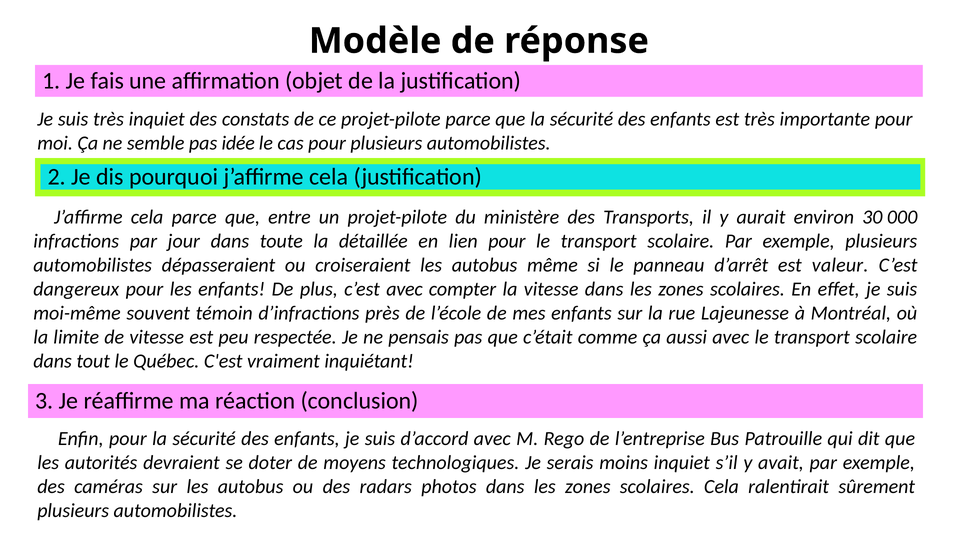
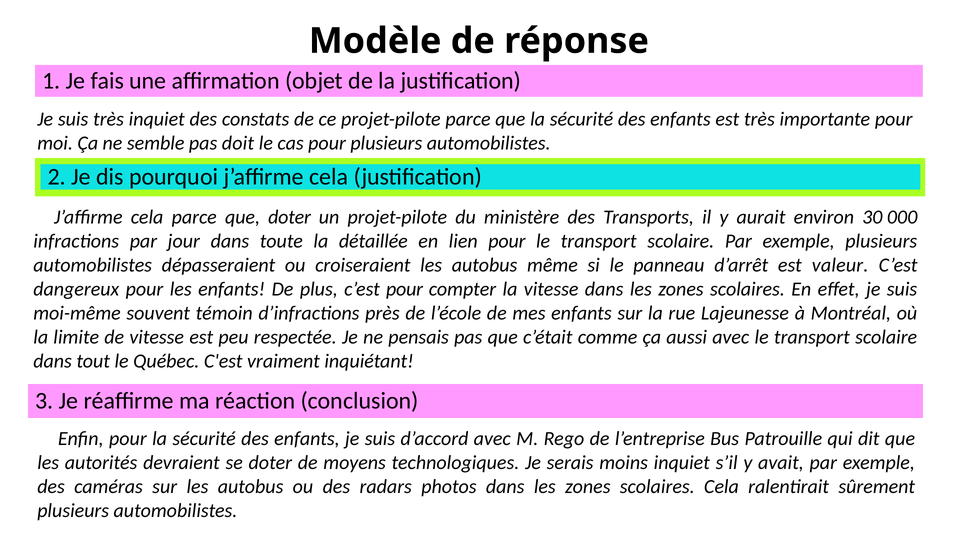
idée: idée -> doit
que entre: entre -> doter
c’est avec: avec -> pour
